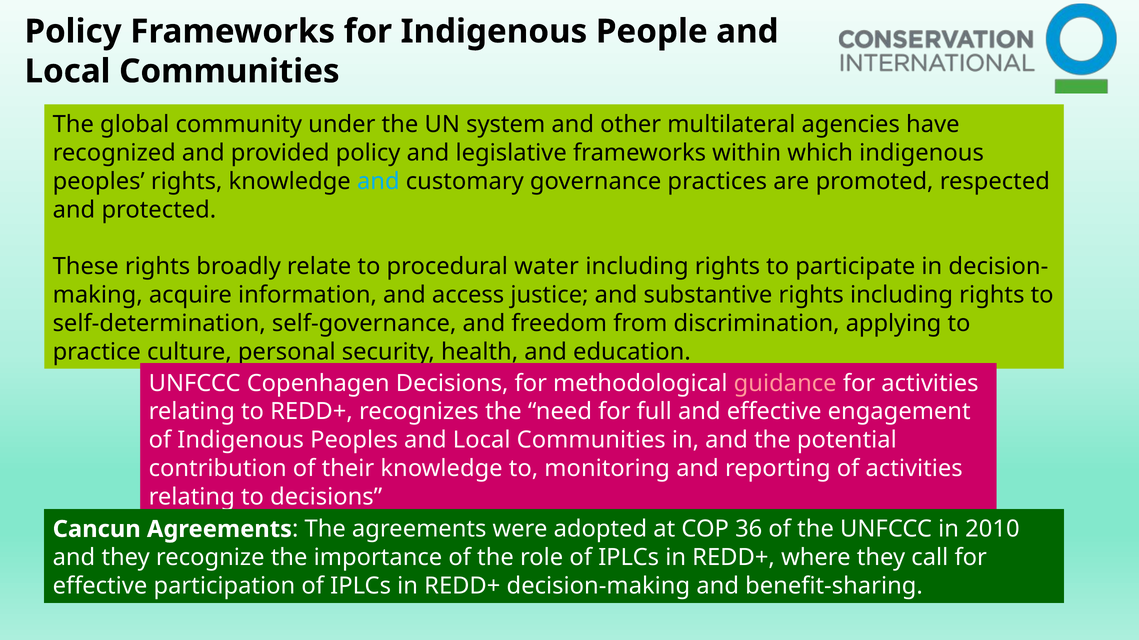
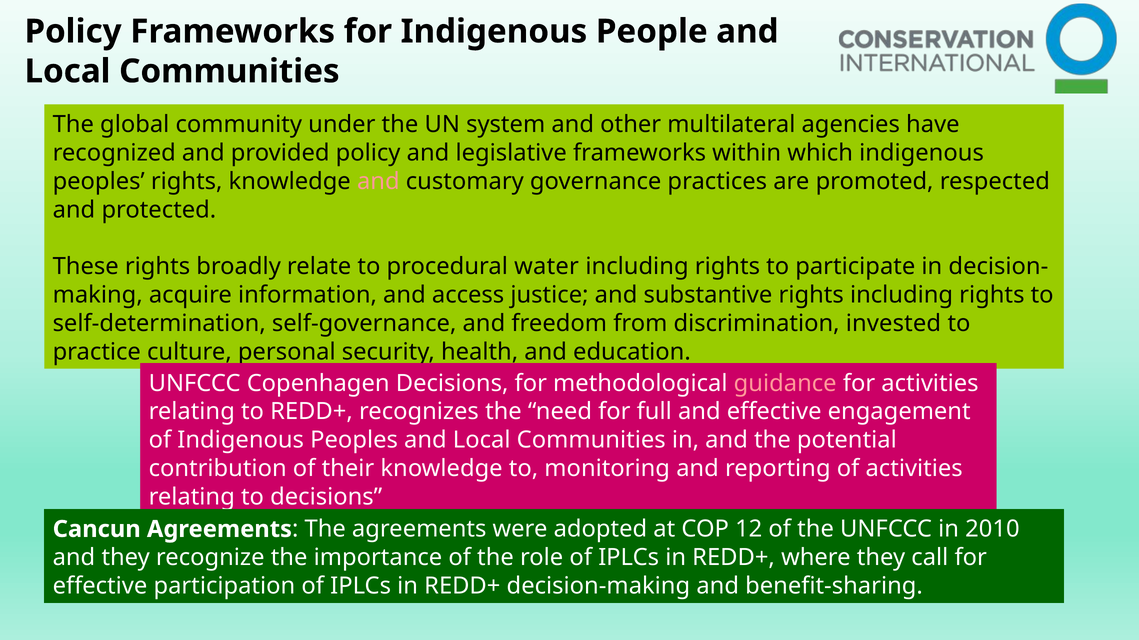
and at (378, 181) colour: light blue -> pink
applying: applying -> invested
36: 36 -> 12
